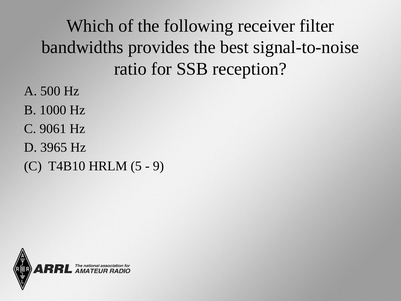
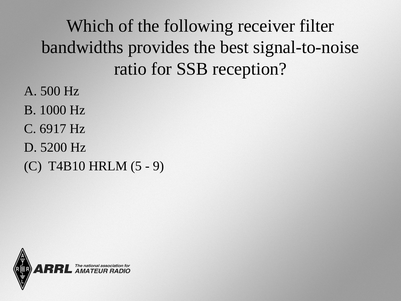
9061: 9061 -> 6917
3965: 3965 -> 5200
